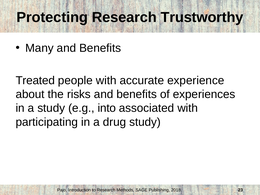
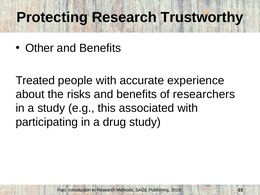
Many: Many -> Other
experiences: experiences -> researchers
into: into -> this
